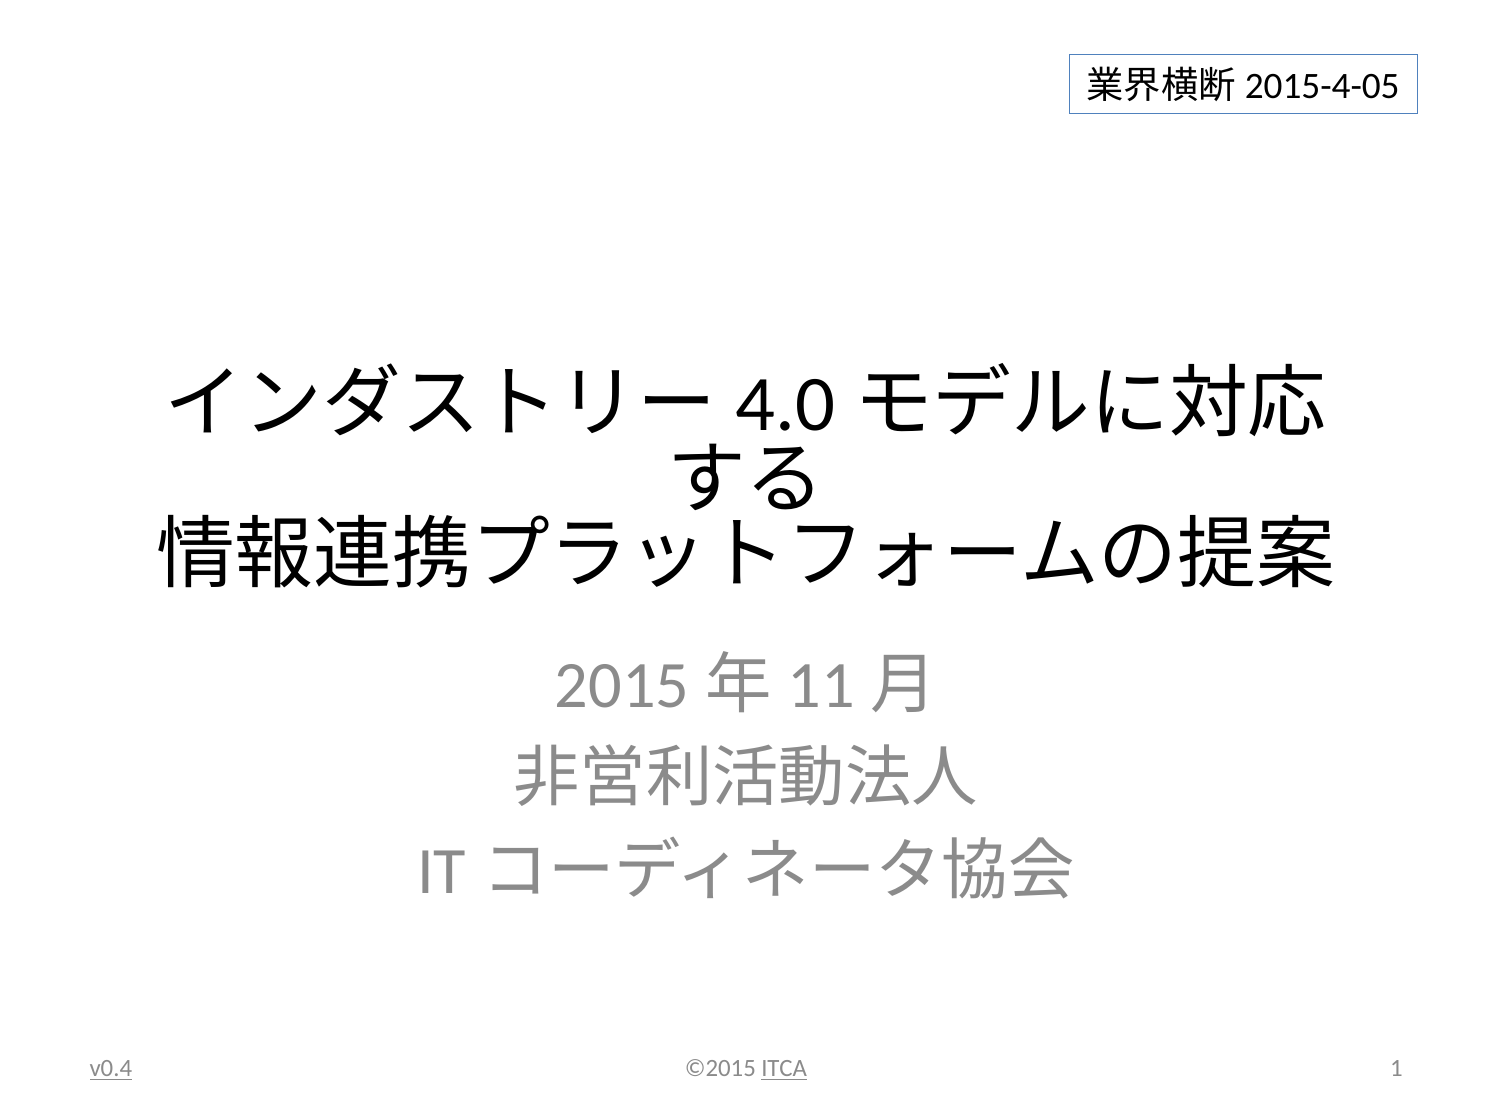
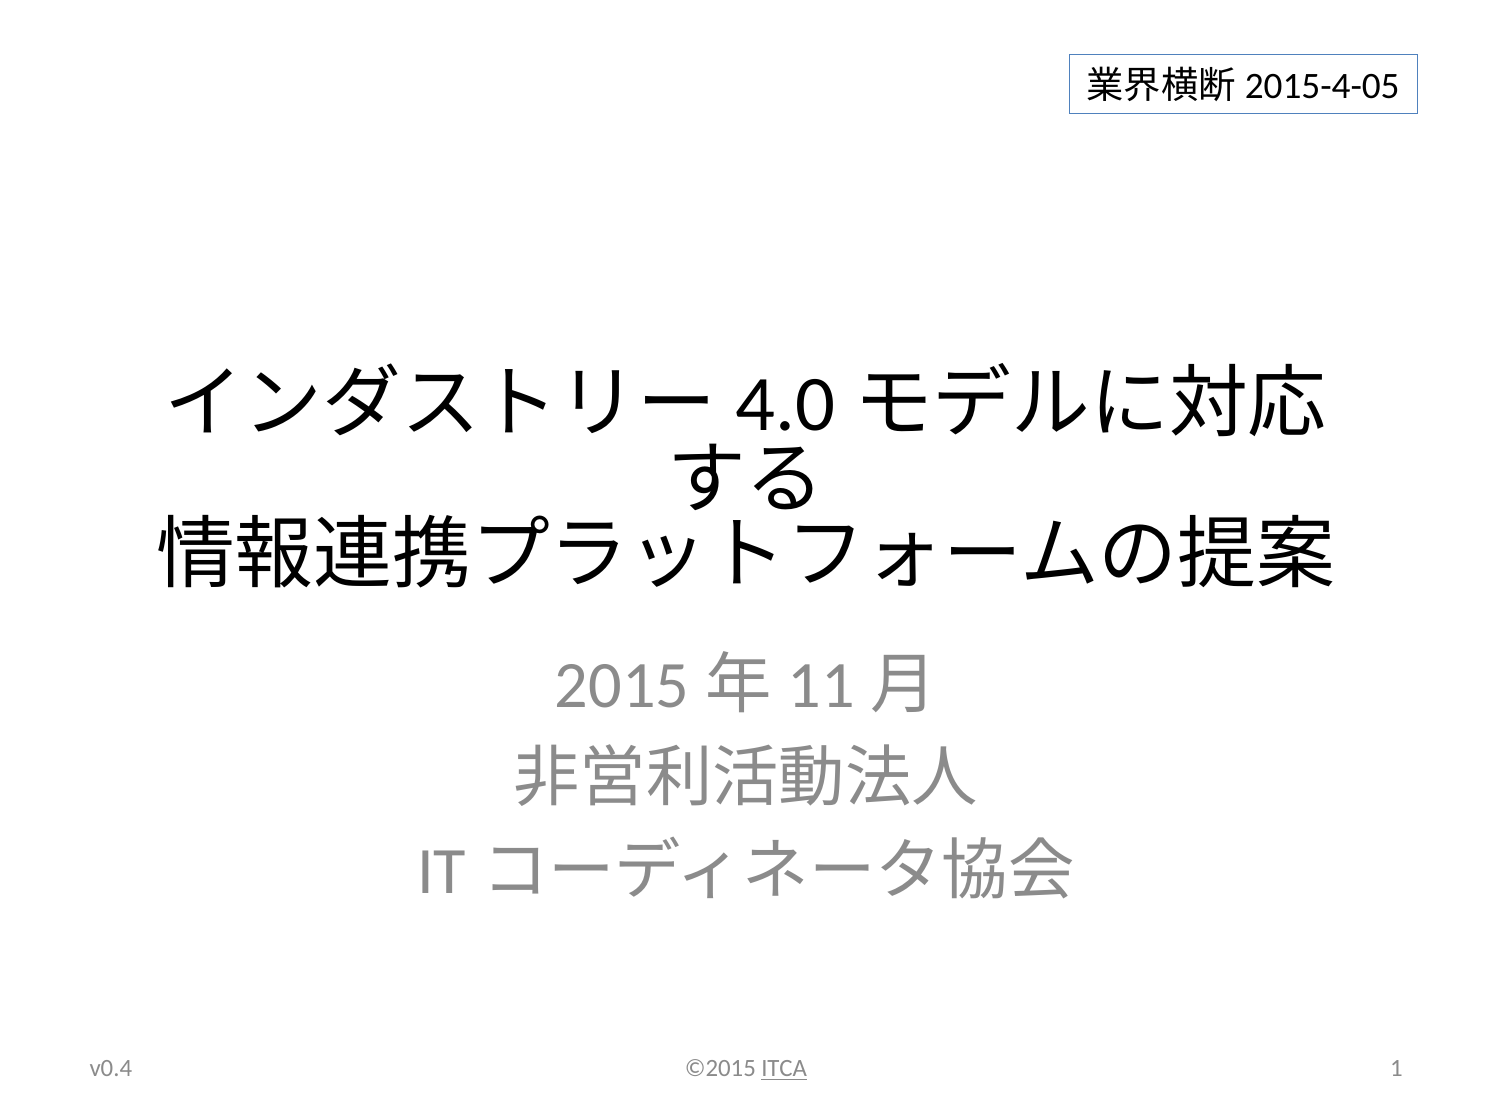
v0.4 underline: present -> none
